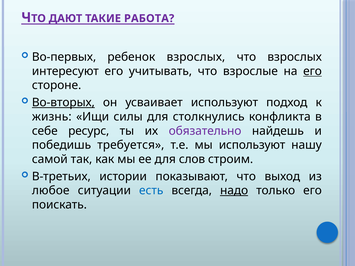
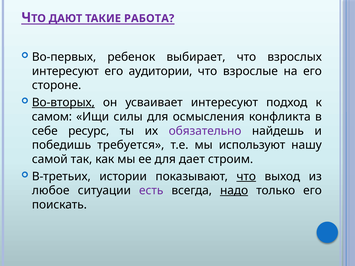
ребенок взрослых: взрослых -> выбирает
учитывать: учитывать -> аудитории
его at (312, 71) underline: present -> none
усваивает используют: используют -> интересуют
жизнь: жизнь -> самом
столкнулись: столкнулись -> осмысления
слов: слов -> дает
что at (246, 177) underline: none -> present
есть colour: blue -> purple
